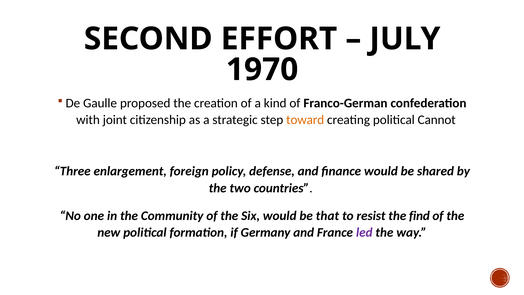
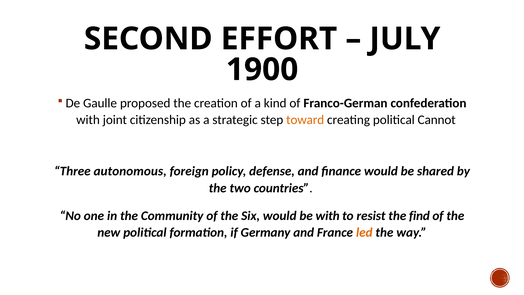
1970: 1970 -> 1900
enlargement: enlargement -> autonomous
be that: that -> with
led colour: purple -> orange
